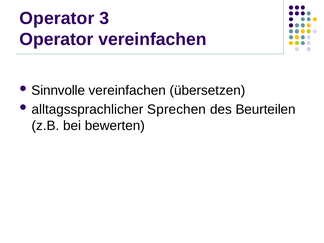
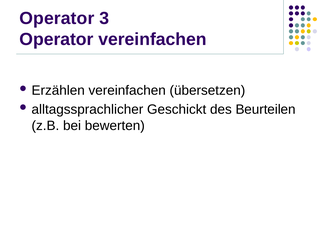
Sinnvolle: Sinnvolle -> Erzählen
Sprechen: Sprechen -> Geschickt
